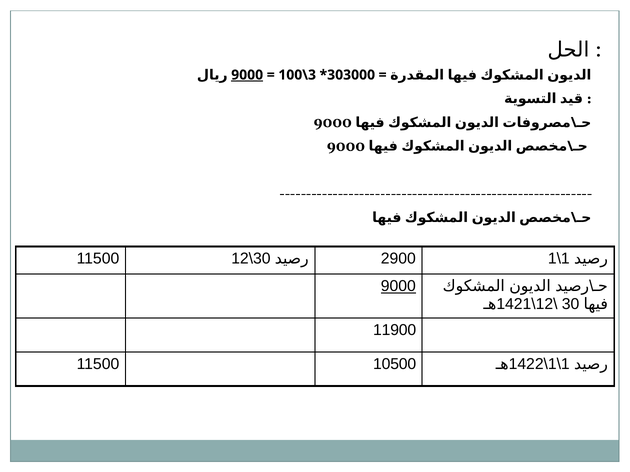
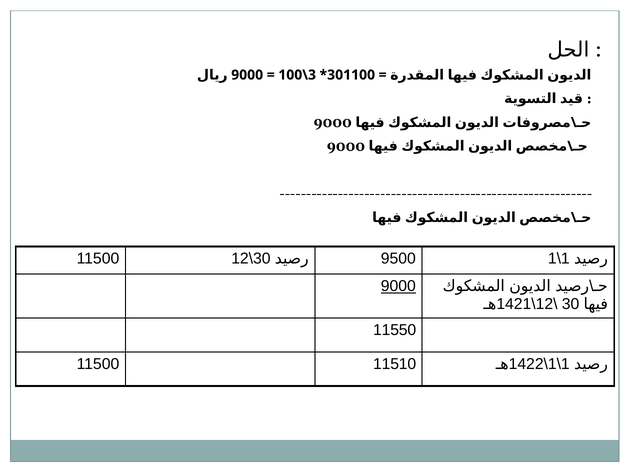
9000 at (247, 75) underline: present -> none
303000: 303000 -> 301100
2900: 2900 -> 9500
11900: 11900 -> 11550
10500: 10500 -> 11510
